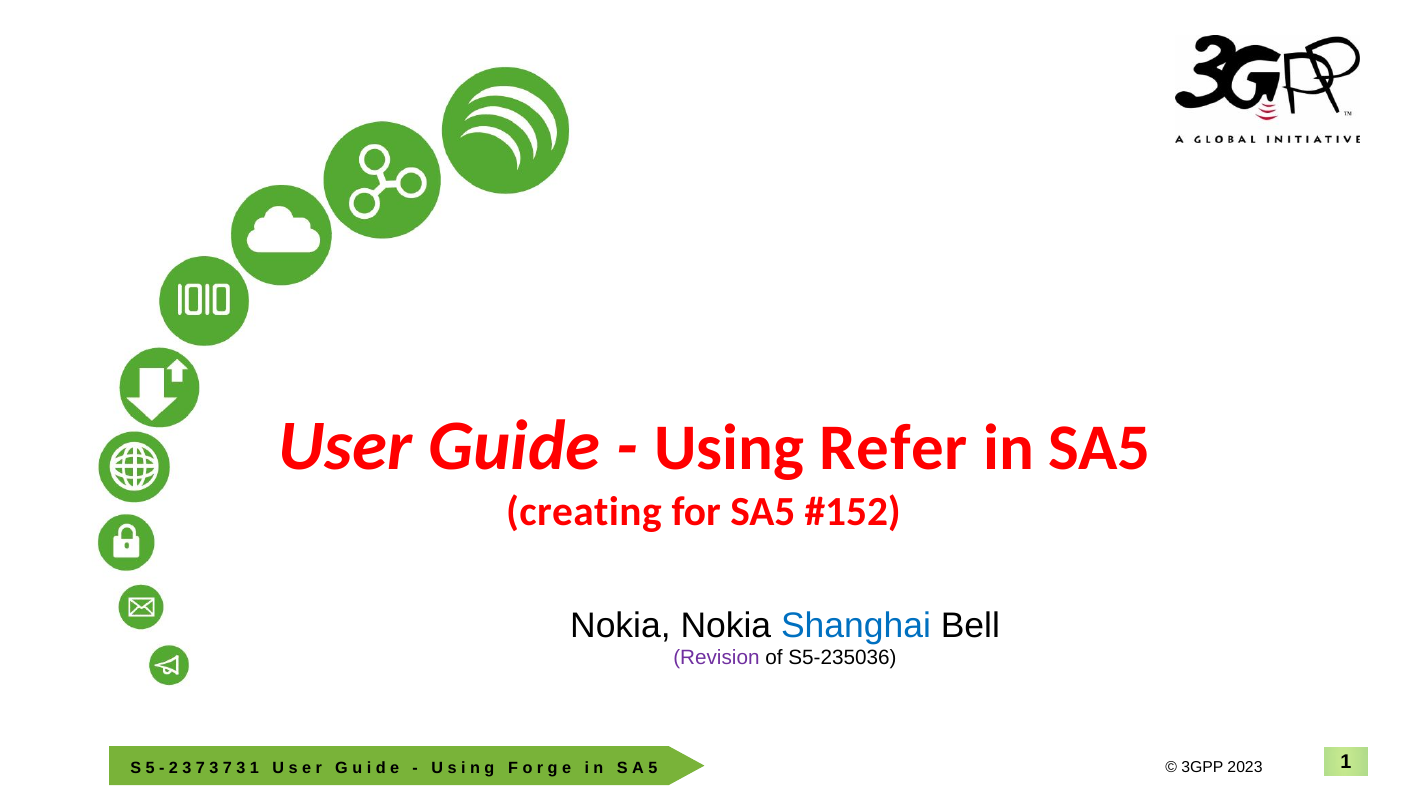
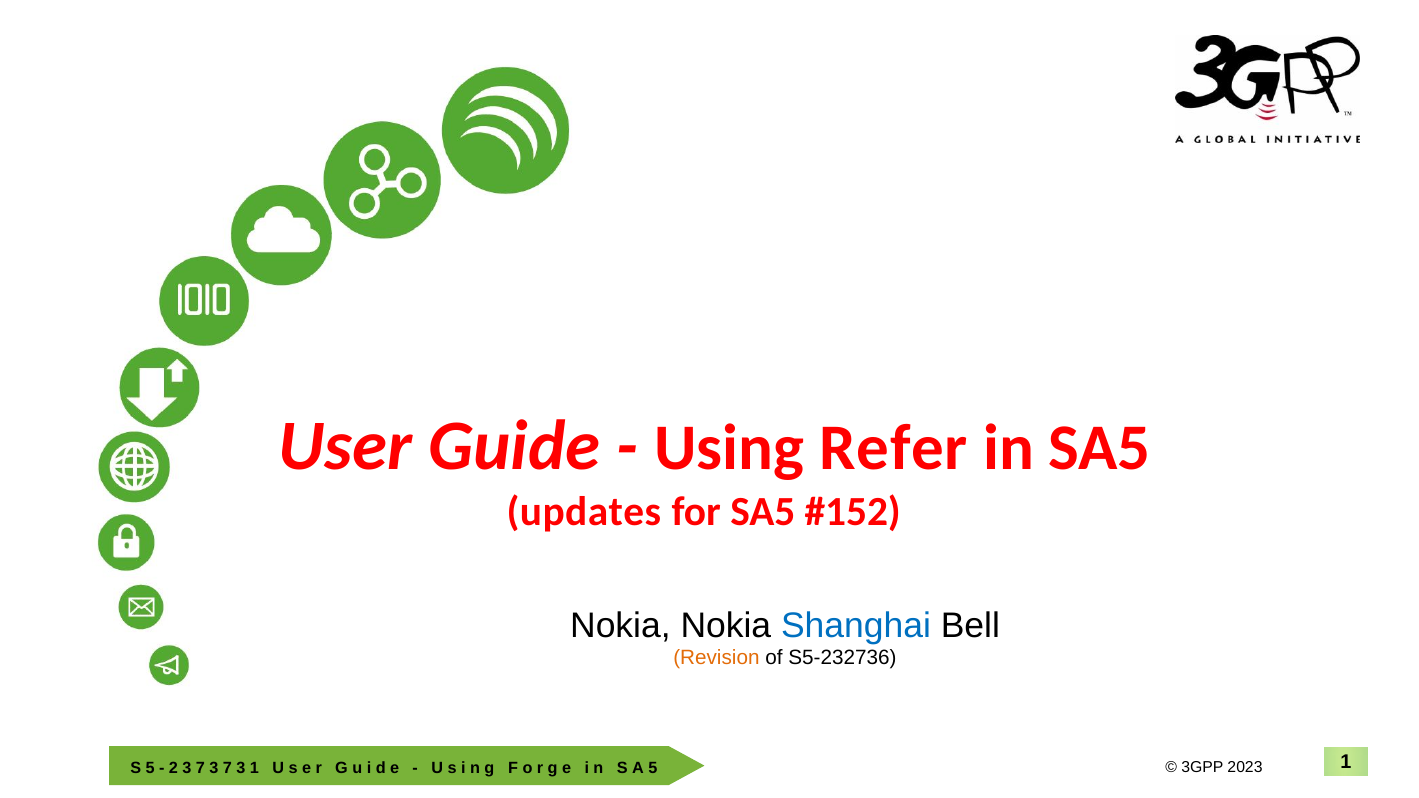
creating: creating -> updates
Revision colour: purple -> orange
S5-235036: S5-235036 -> S5-232736
